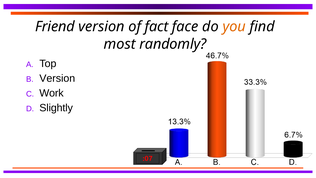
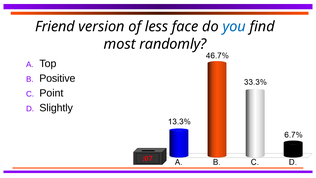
fact: fact -> less
you colour: orange -> blue
Version at (57, 78): Version -> Positive
Work: Work -> Point
